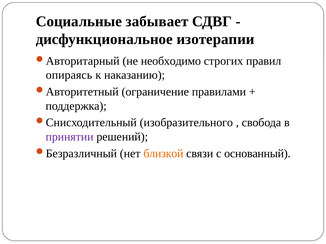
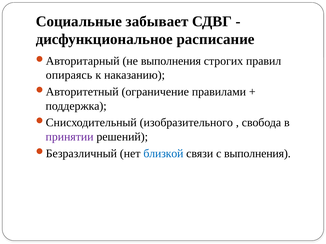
изотерапии: изотерапии -> расписание
не необходимо: необходимо -> выполнения
близкой colour: orange -> blue
с основанный: основанный -> выполнения
